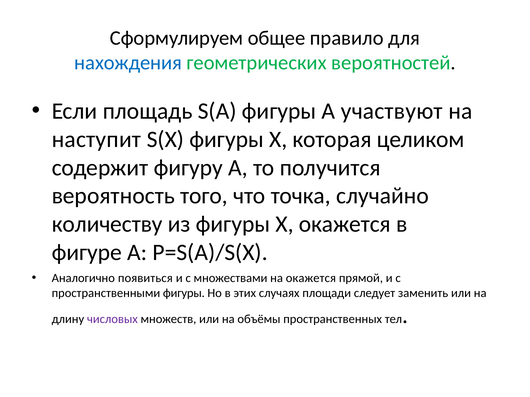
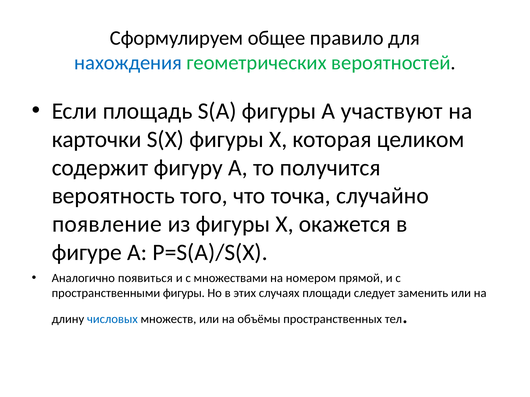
наступит: наступит -> карточки
количеству: количеству -> появление
на окажется: окажется -> номером
числовых colour: purple -> blue
